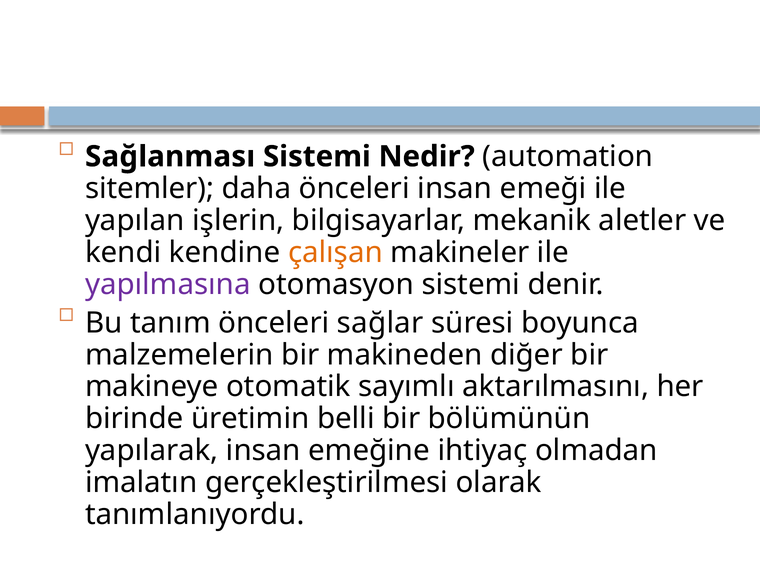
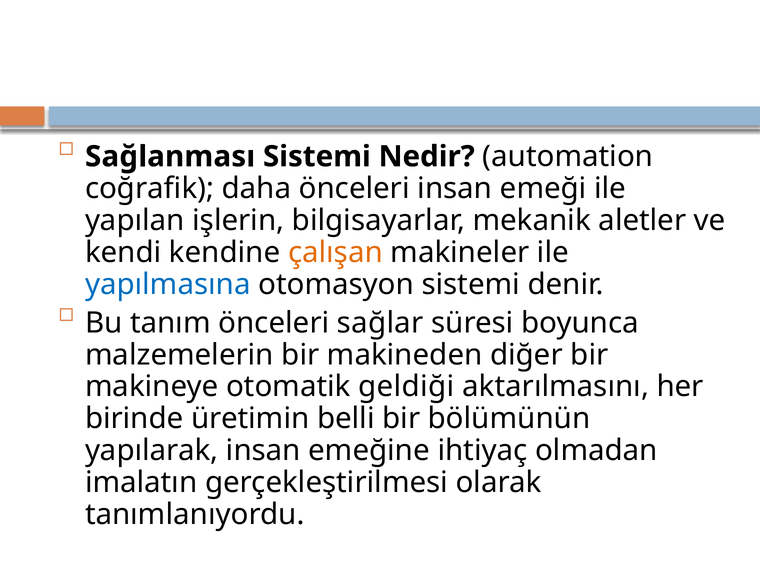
sitemler: sitemler -> coğrafik
yapılmasına colour: purple -> blue
sayımlı: sayımlı -> geldiği
